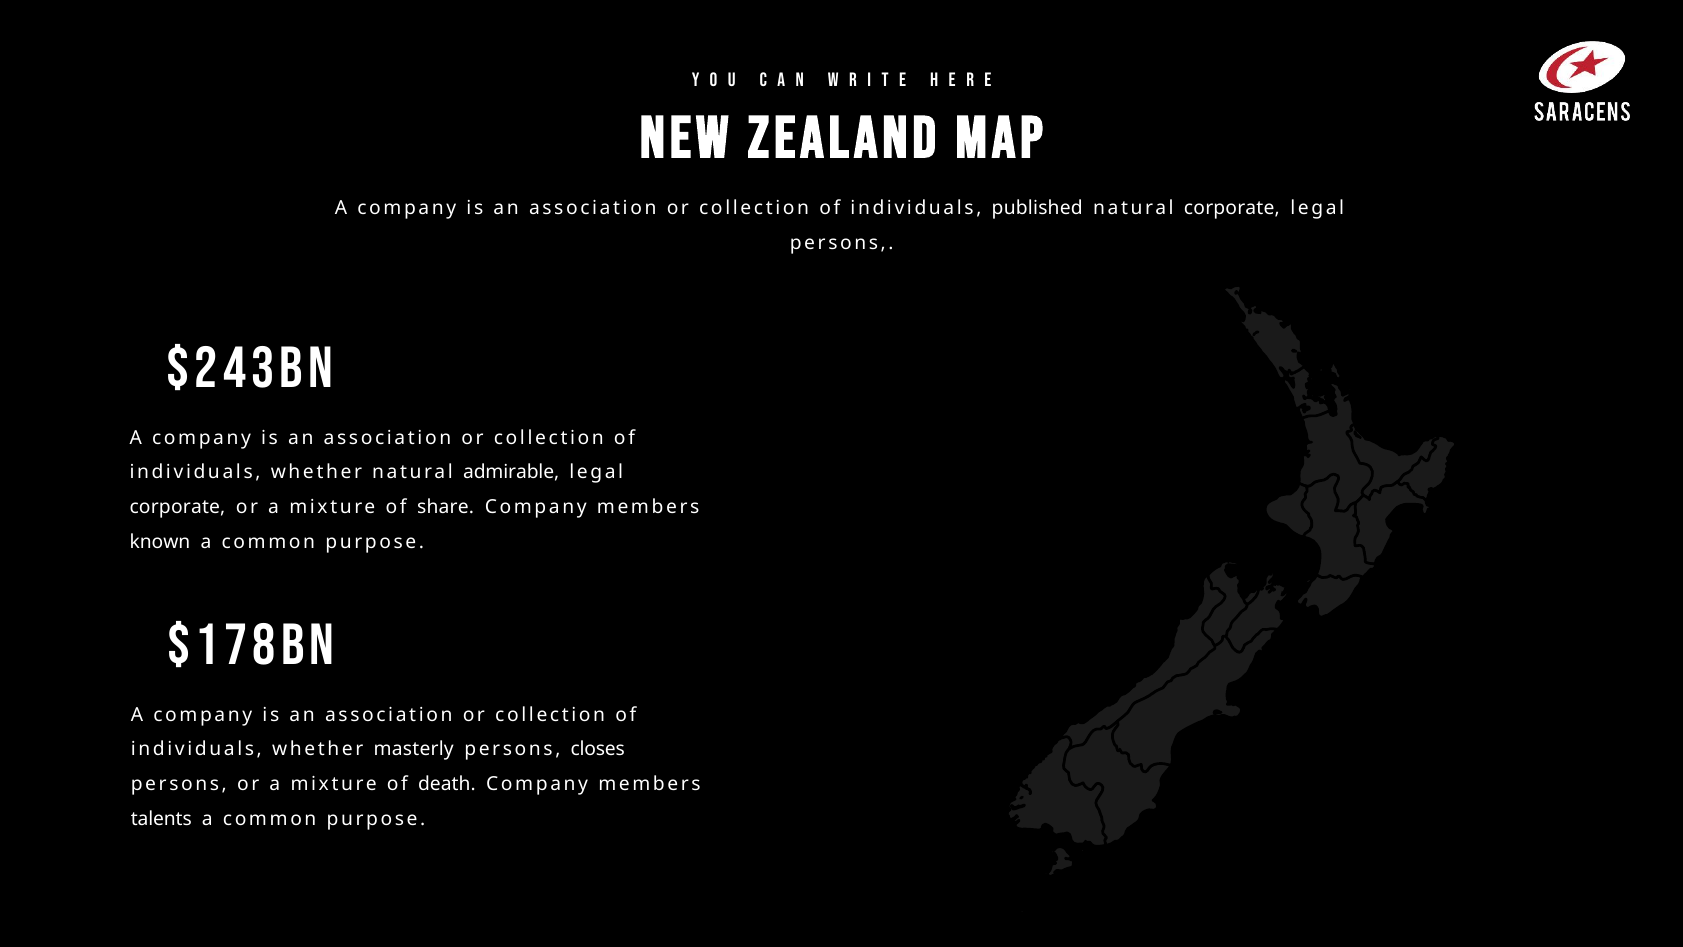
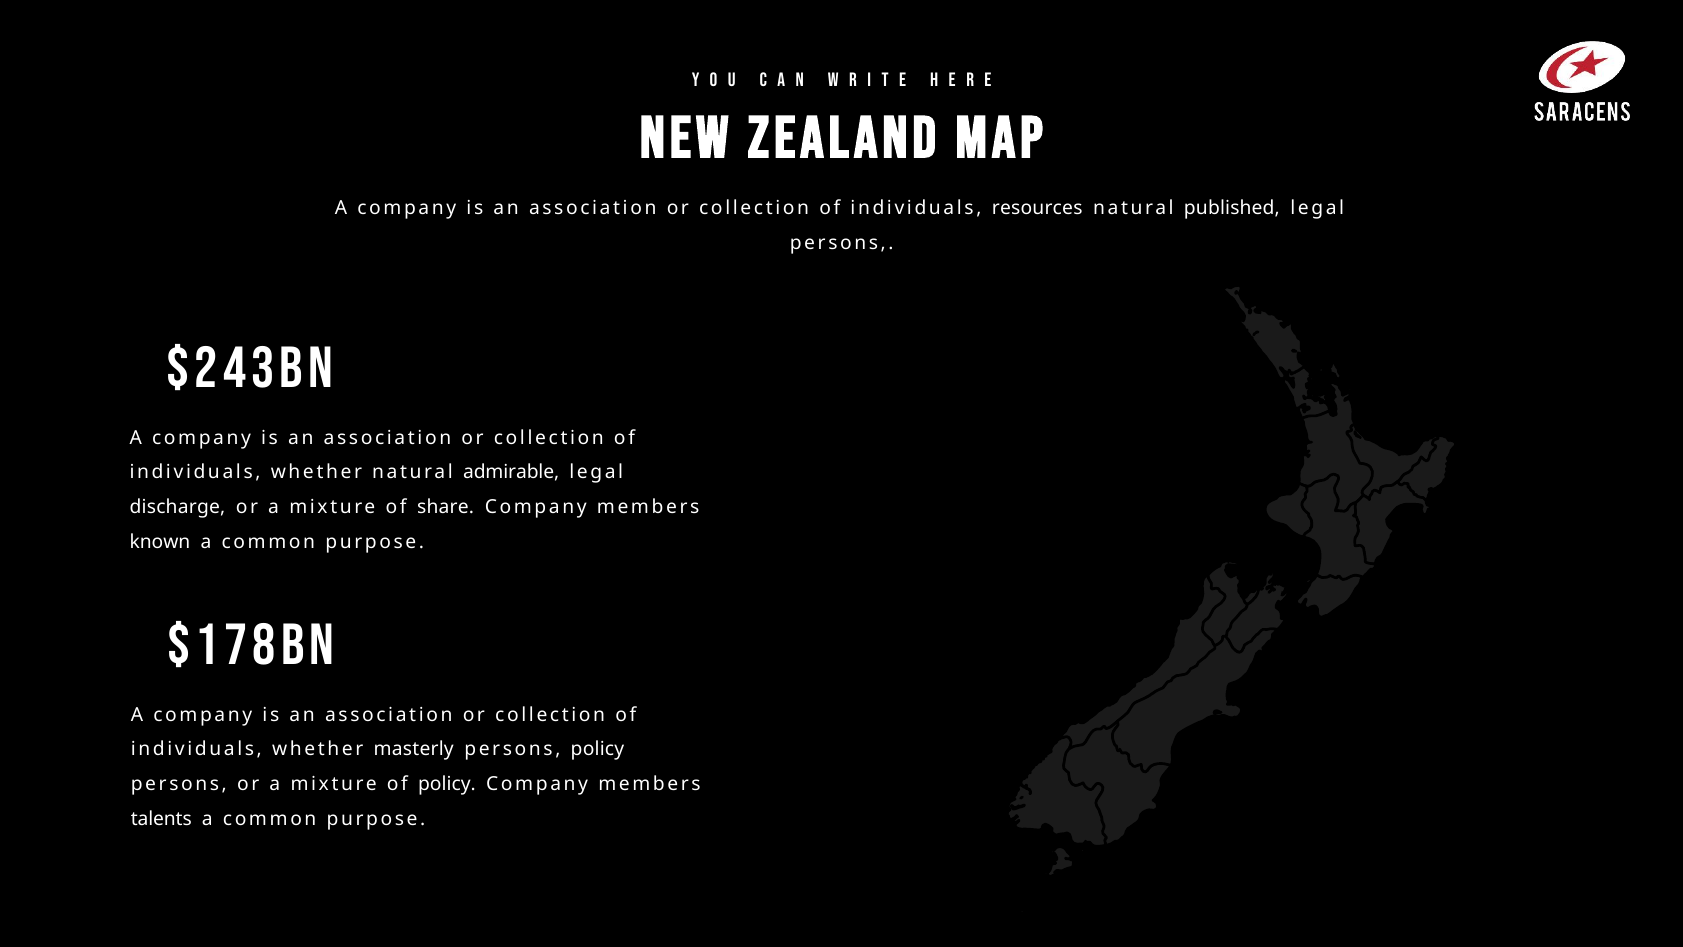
published: published -> resources
natural corporate: corporate -> published
corporate at (177, 507): corporate -> discharge
persons closes: closes -> policy
of death: death -> policy
